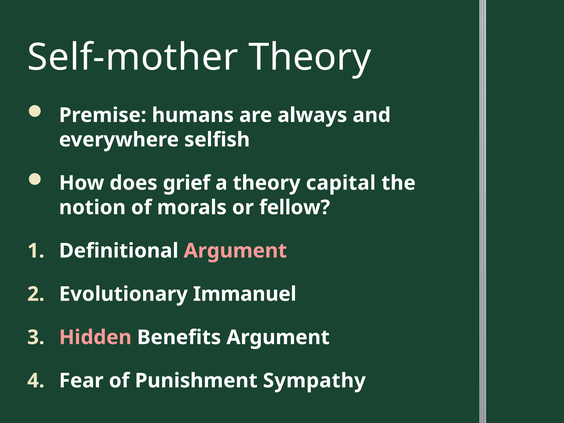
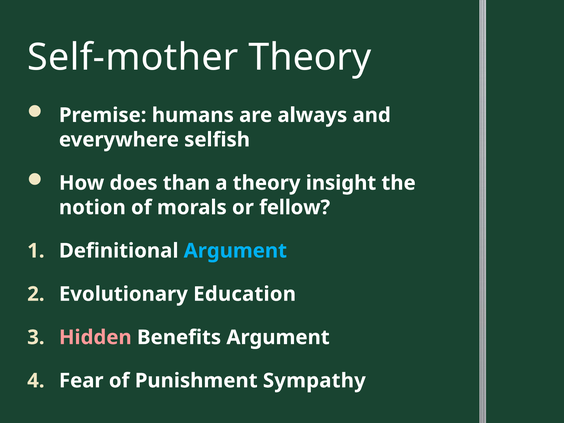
grief: grief -> than
capital: capital -> insight
Argument at (235, 251) colour: pink -> light blue
Immanuel: Immanuel -> Education
